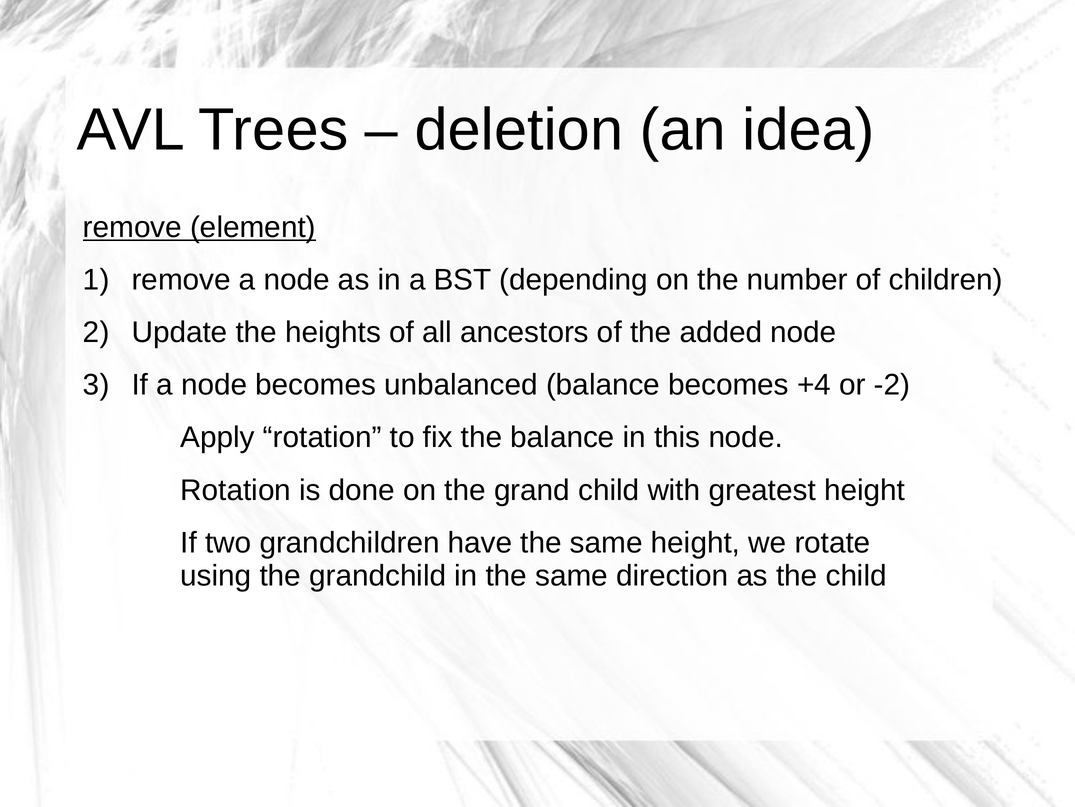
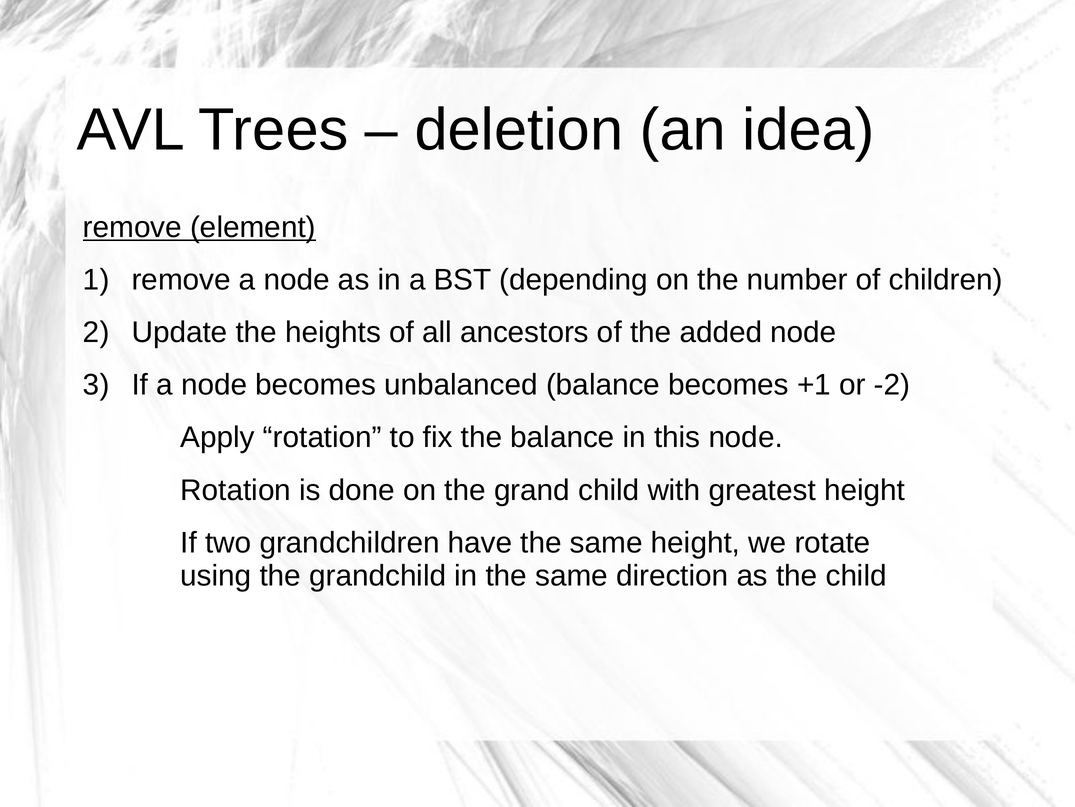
+4: +4 -> +1
